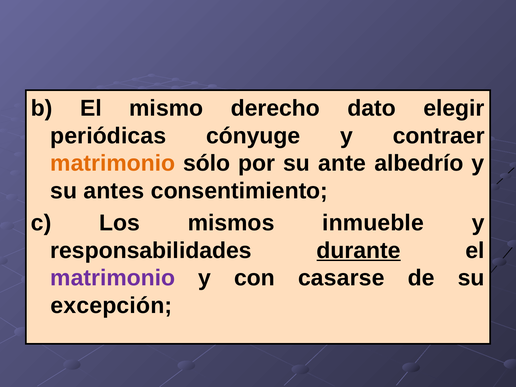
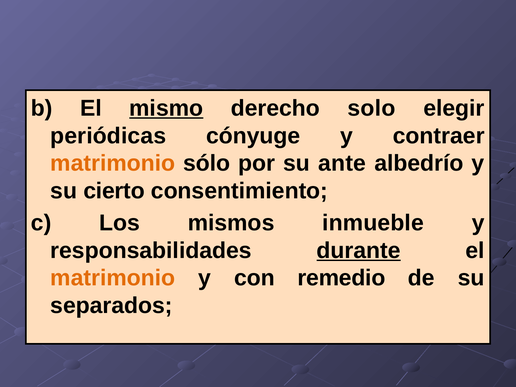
mismo underline: none -> present
dato: dato -> solo
antes: antes -> cierto
matrimonio at (113, 278) colour: purple -> orange
casarse: casarse -> remedio
excepción: excepción -> separados
